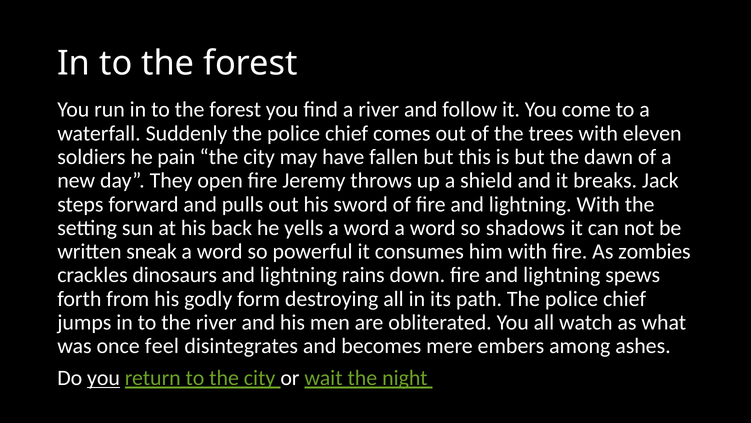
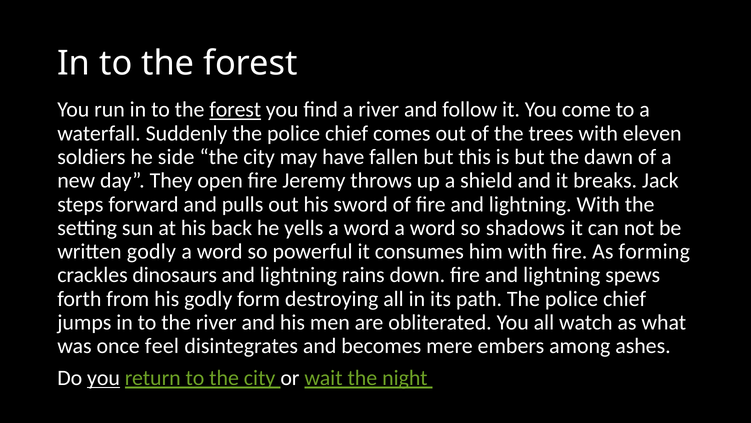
forest at (235, 110) underline: none -> present
pain: pain -> side
written sneak: sneak -> godly
zombies: zombies -> forming
